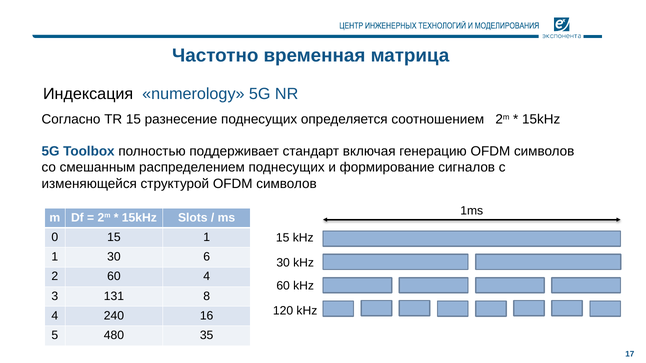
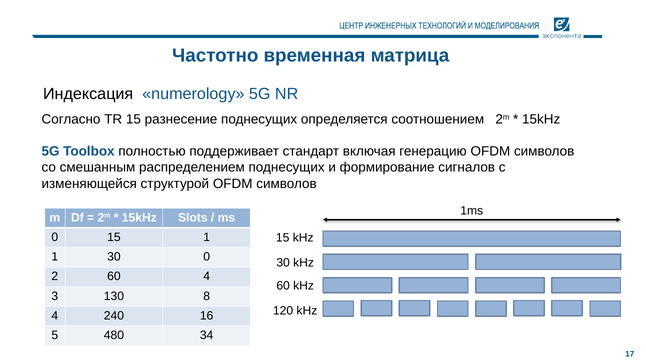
30 6: 6 -> 0
131: 131 -> 130
35: 35 -> 34
